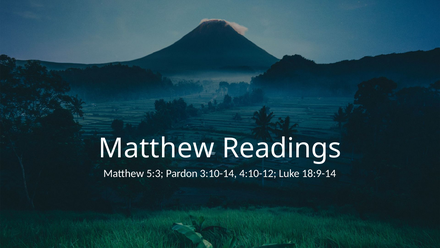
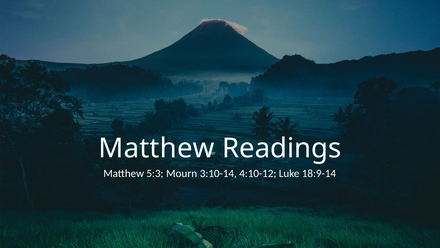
Pardon: Pardon -> Mourn
